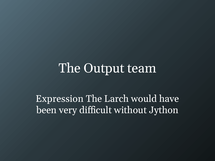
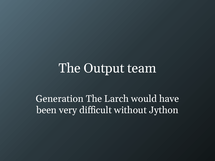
Expression: Expression -> Generation
